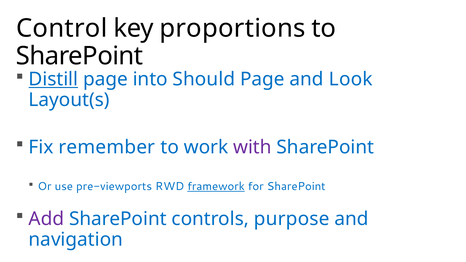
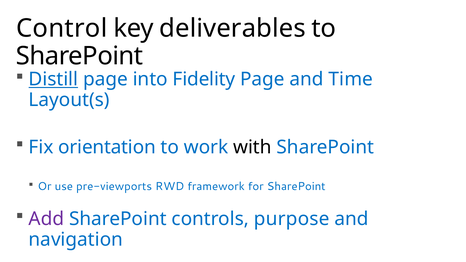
proportions: proportions -> deliverables
Should: Should -> Fidelity
Look: Look -> Time
remember: remember -> orientation
with colour: purple -> black
framework underline: present -> none
